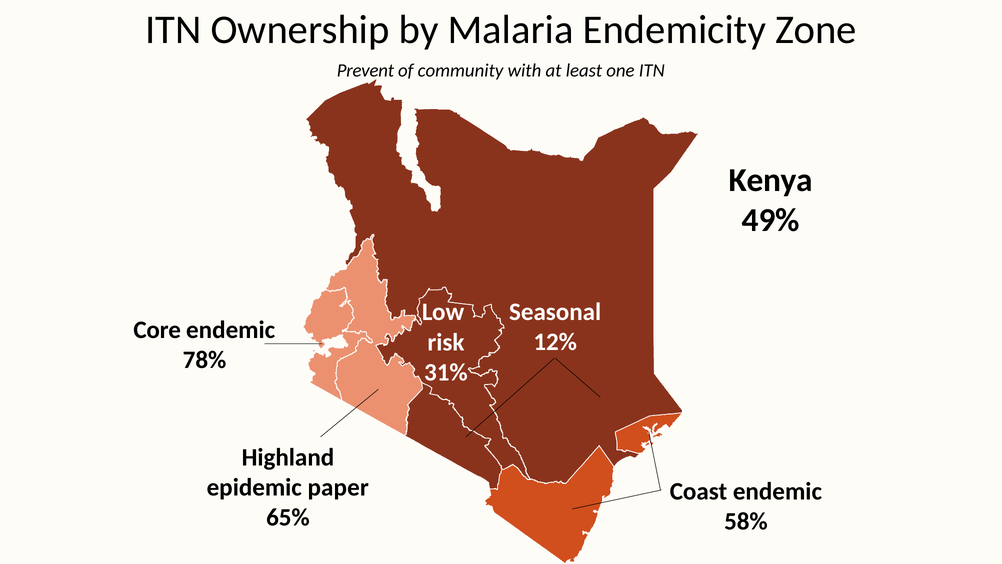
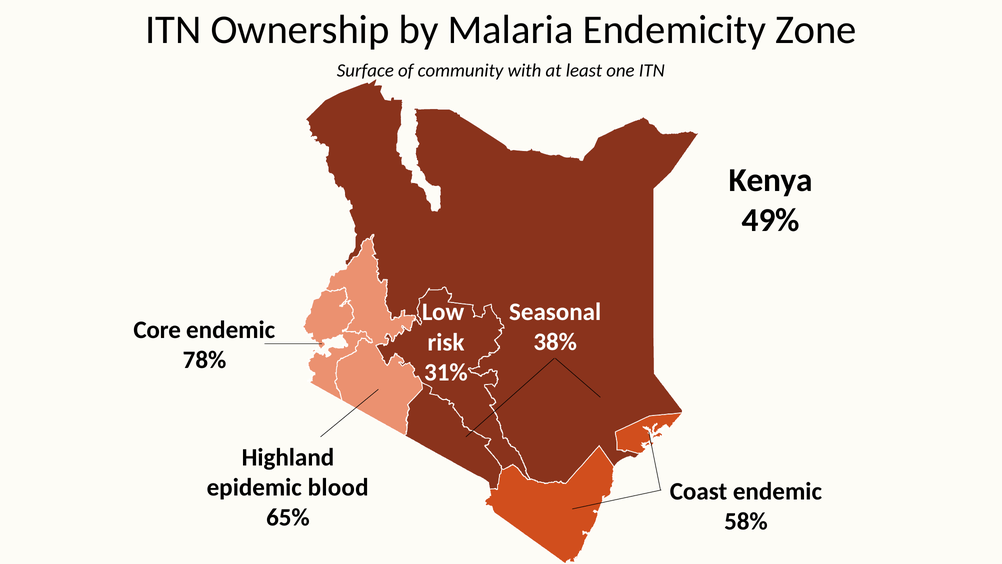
Prevent: Prevent -> Surface
12%: 12% -> 38%
paper: paper -> blood
